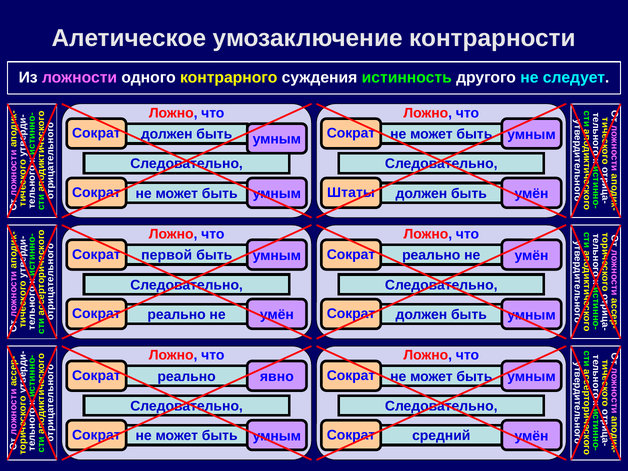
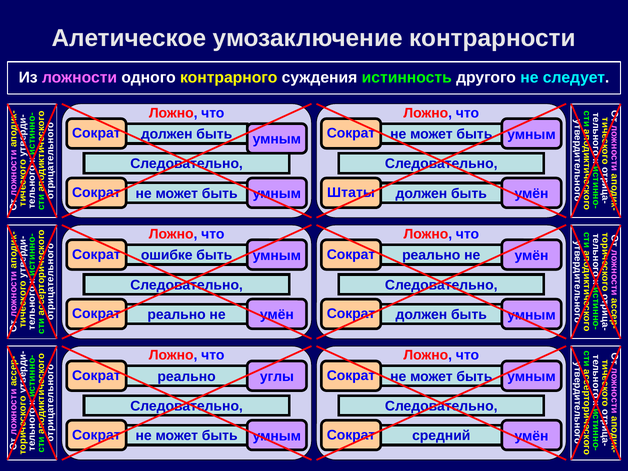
первой: первой -> ошибке
явно: явно -> углы
